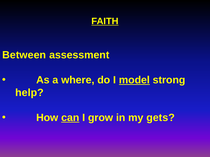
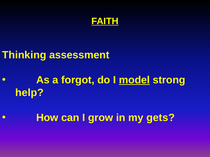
Between: Between -> Thinking
where: where -> forgot
can underline: present -> none
